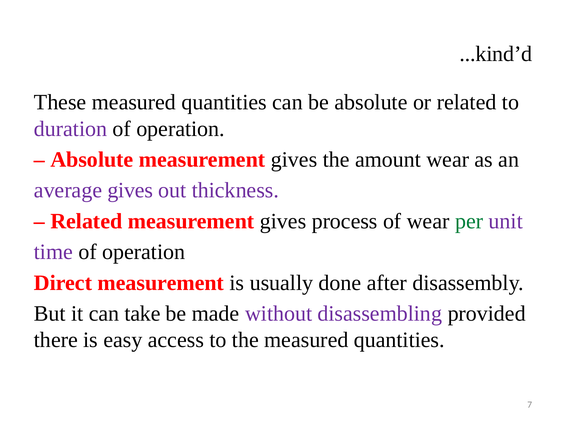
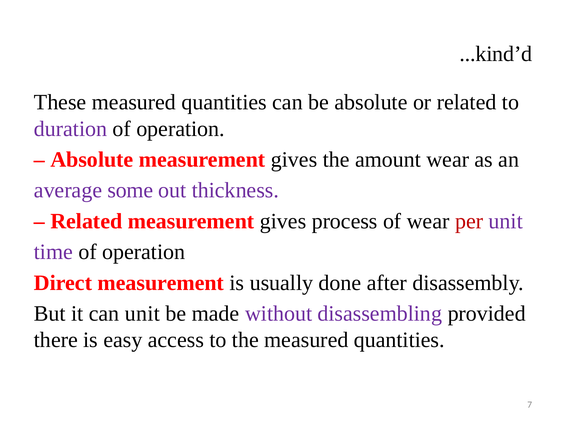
average gives: gives -> some
per colour: green -> red
can take: take -> unit
